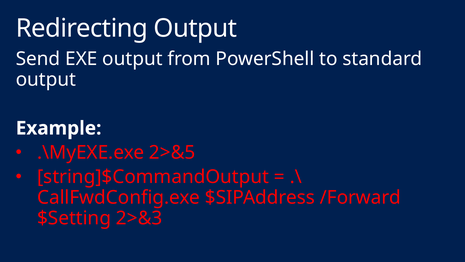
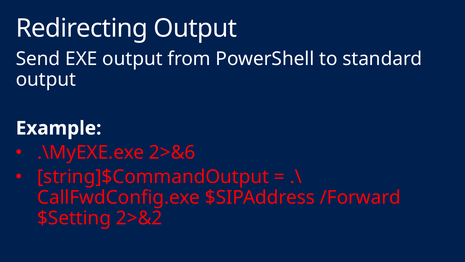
2>&5: 2>&5 -> 2>&6
2>&3: 2>&3 -> 2>&2
